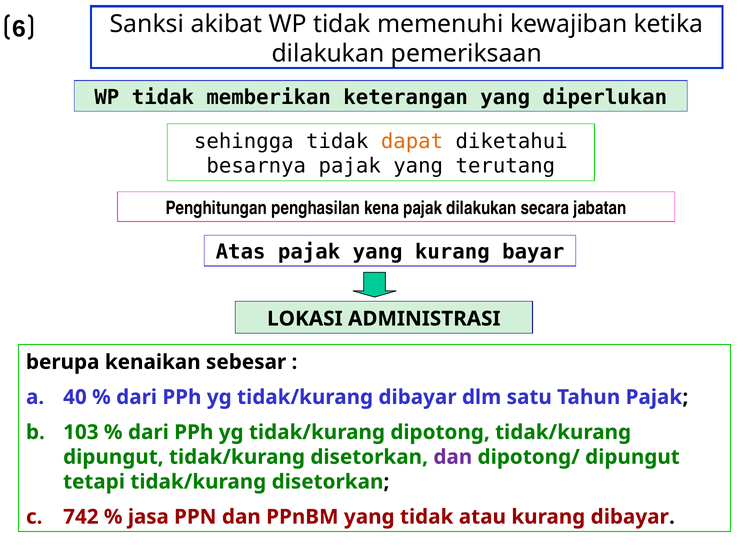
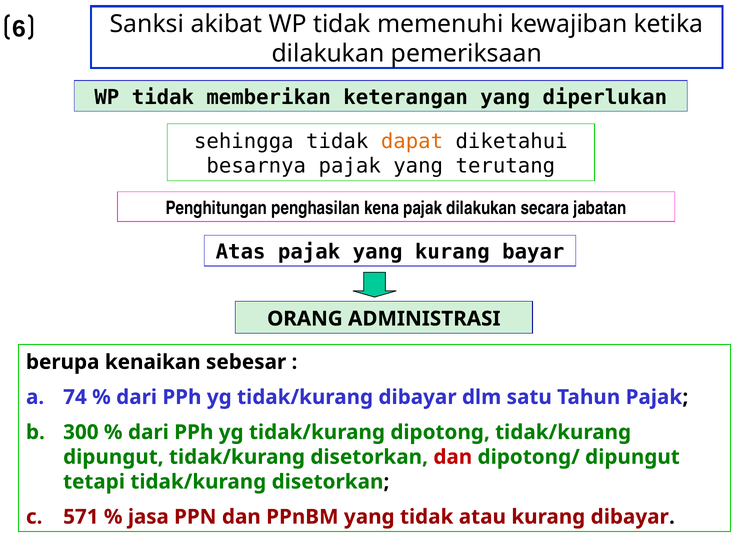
LOKASI: LOKASI -> ORANG
40: 40 -> 74
103: 103 -> 300
dan at (453, 457) colour: purple -> red
742: 742 -> 571
